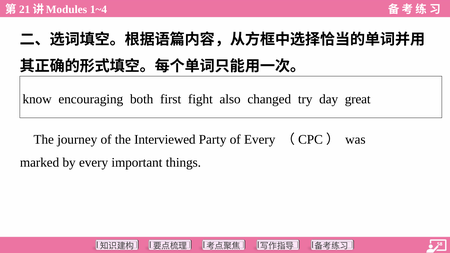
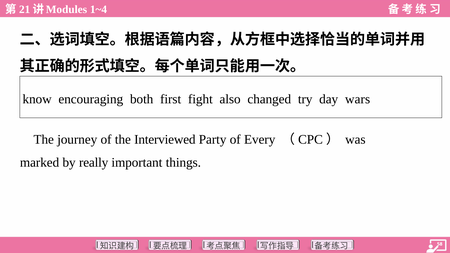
great: great -> wars
by every: every -> really
